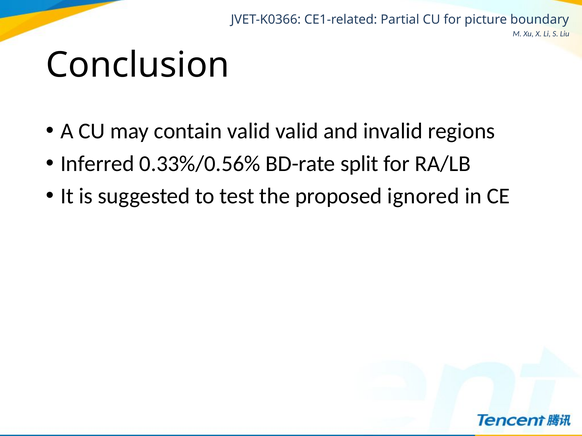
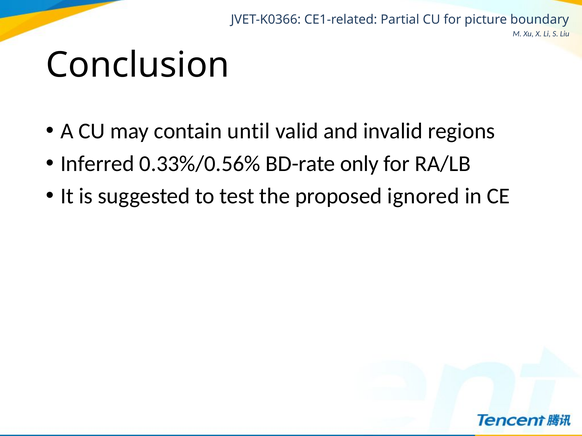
contain valid: valid -> until
split: split -> only
